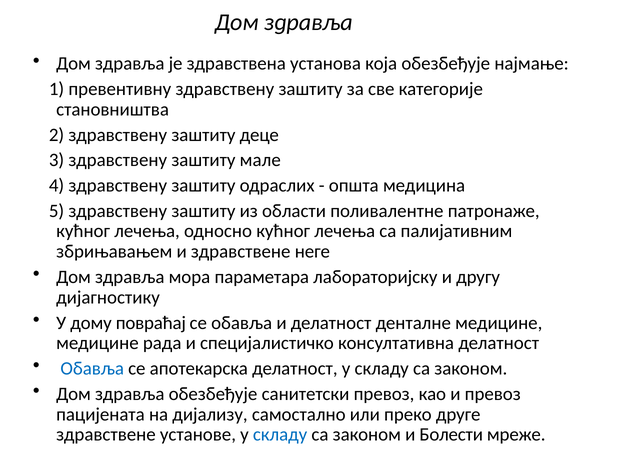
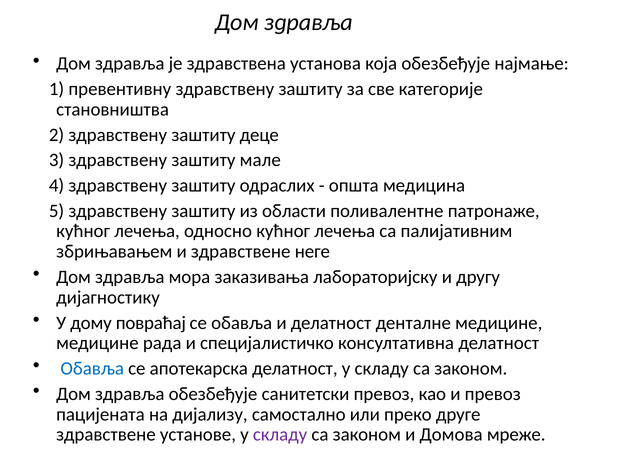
параметара: параметара -> заказивања
складу at (280, 435) colour: blue -> purple
Болести: Болести -> Домова
